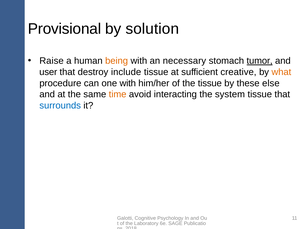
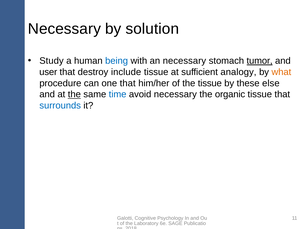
Provisional at (65, 29): Provisional -> Necessary
Raise: Raise -> Study
being colour: orange -> blue
creative: creative -> analogy
one with: with -> that
the at (74, 95) underline: none -> present
time colour: orange -> blue
avoid interacting: interacting -> necessary
system: system -> organic
